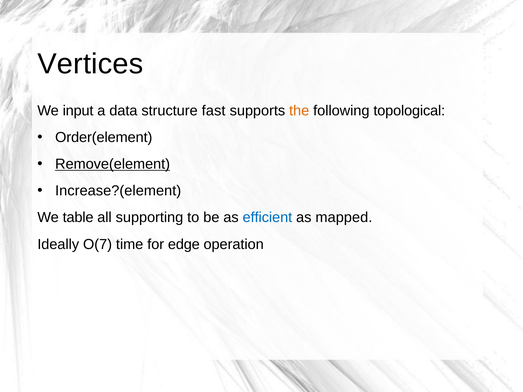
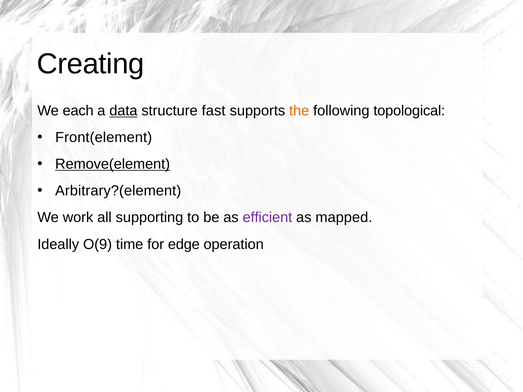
Vertices: Vertices -> Creating
input: input -> each
data underline: none -> present
Order(element: Order(element -> Front(element
Increase?(element: Increase?(element -> Arbitrary?(element
table: table -> work
efficient colour: blue -> purple
O(7: O(7 -> O(9
